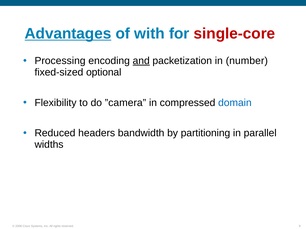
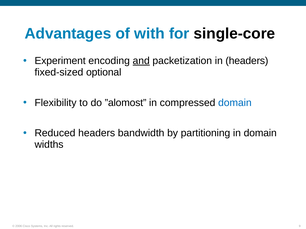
Advantages underline: present -> none
single-core colour: red -> black
Processing: Processing -> Experiment
in number: number -> headers
”camera: ”camera -> ”alomost
in parallel: parallel -> domain
